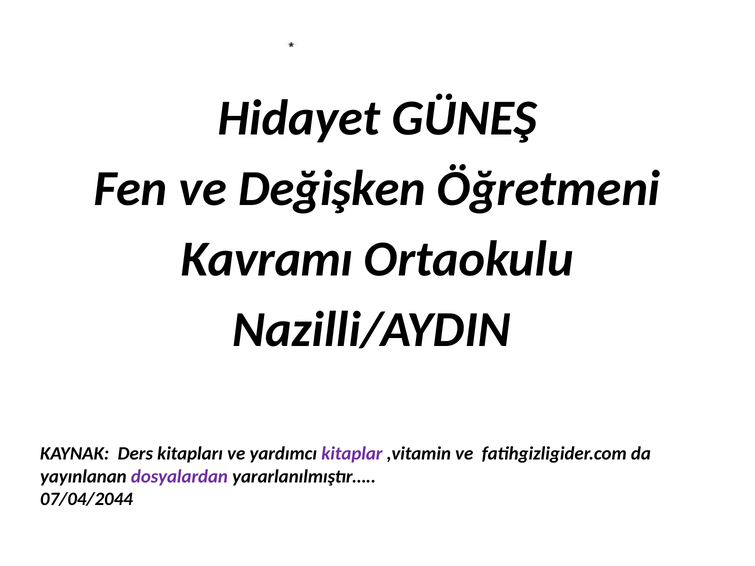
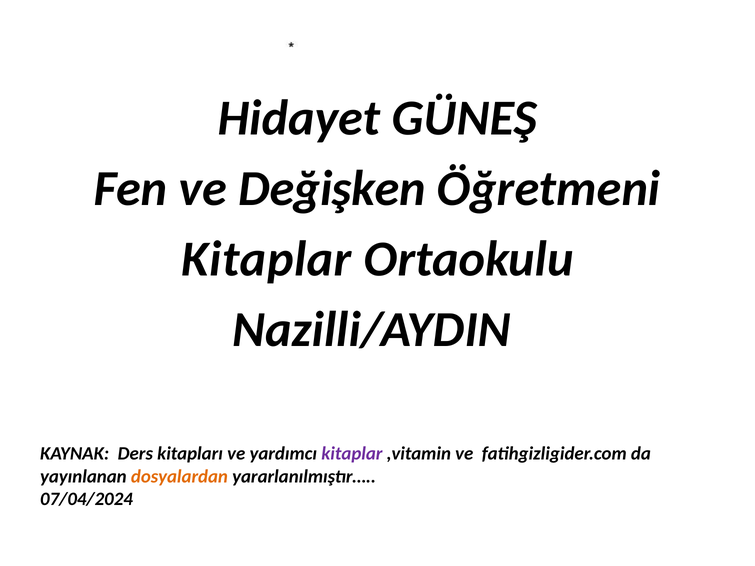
Kavramı at (267, 259): Kavramı -> Kitaplar
dosyalardan colour: purple -> orange
07/04/2044: 07/04/2044 -> 07/04/2024
